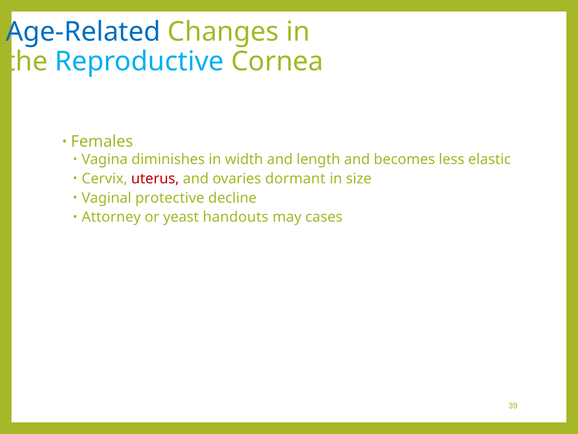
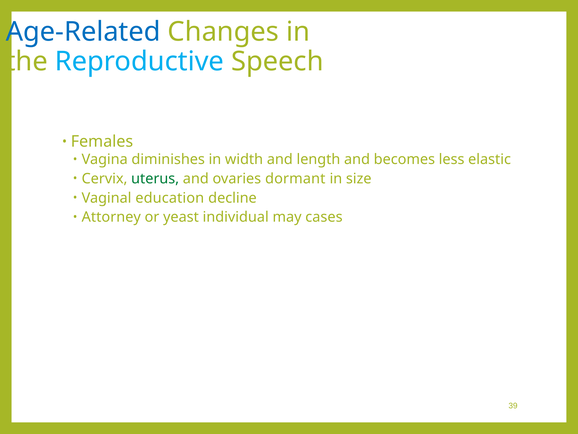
Cornea: Cornea -> Speech
uterus colour: red -> green
protective: protective -> education
handouts: handouts -> individual
